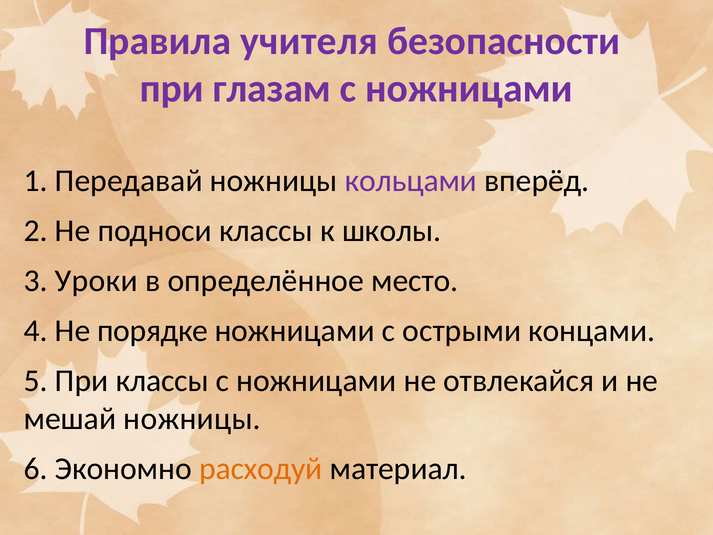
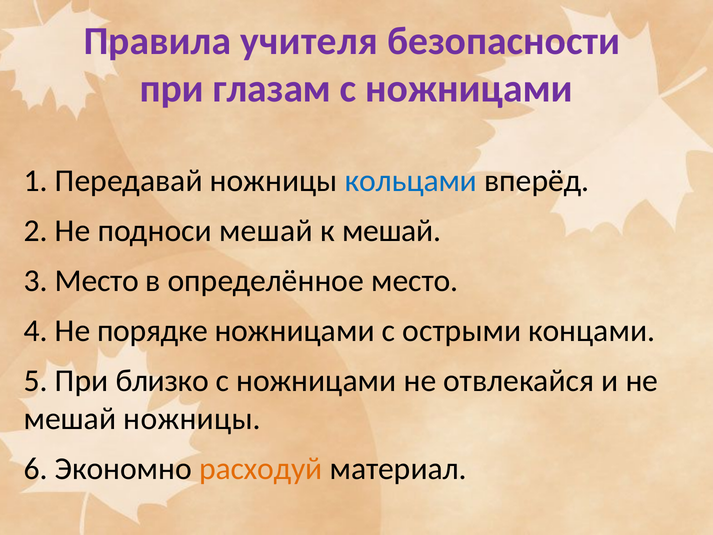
кольцами colour: purple -> blue
подноси классы: классы -> мешай
к школы: школы -> мешай
3 Уроки: Уроки -> Место
При классы: классы -> близко
